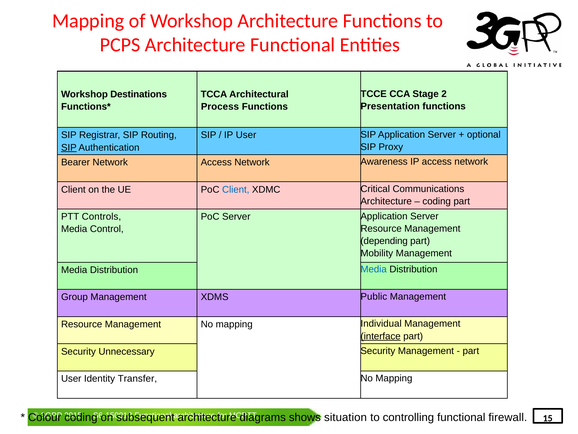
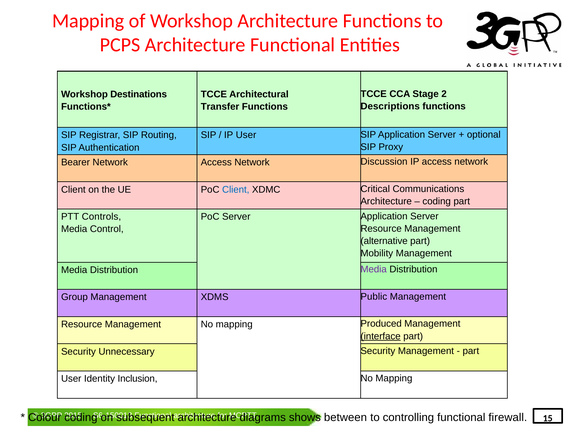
TCCA at (214, 94): TCCA -> TCCE
Presentation: Presentation -> Descriptions
Process: Process -> Transfer
SIP at (69, 147) underline: present -> none
Awareness: Awareness -> Discussion
depending: depending -> alternative
Media at (374, 269) colour: blue -> purple
Individual: Individual -> Produced
Transfer: Transfer -> Inclusion
situation: situation -> between
